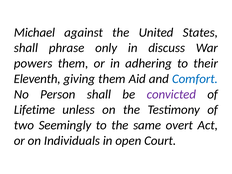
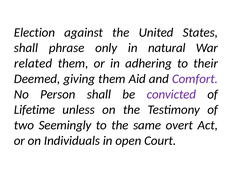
Michael: Michael -> Election
discuss: discuss -> natural
powers: powers -> related
Eleventh: Eleventh -> Deemed
Comfort colour: blue -> purple
